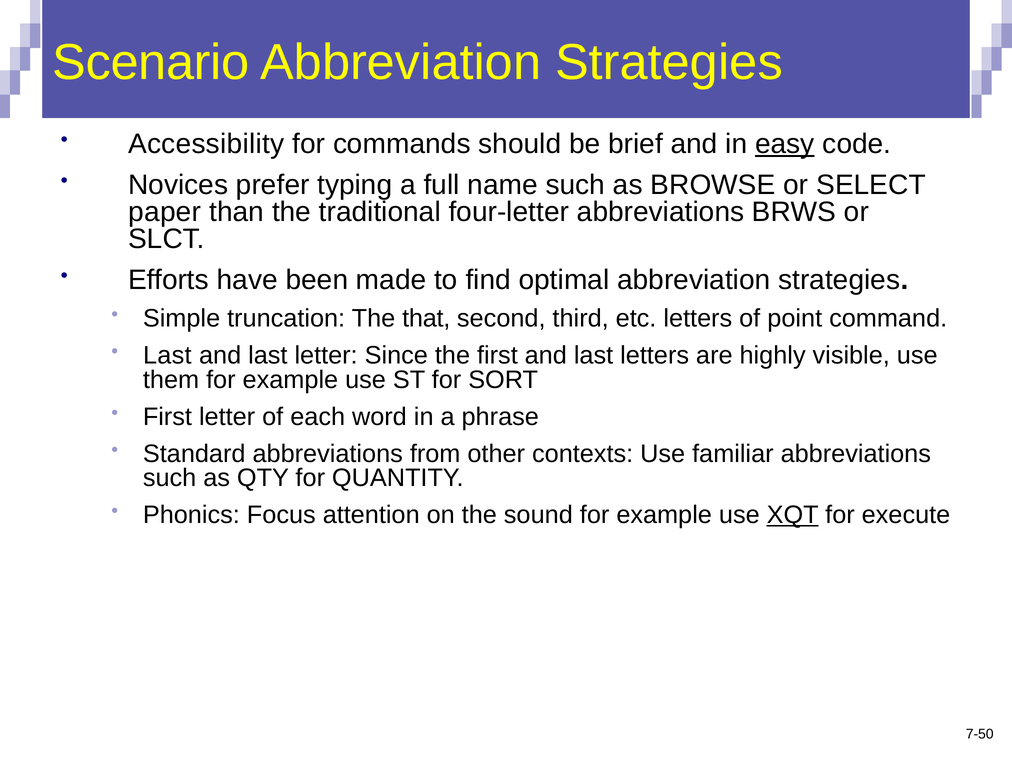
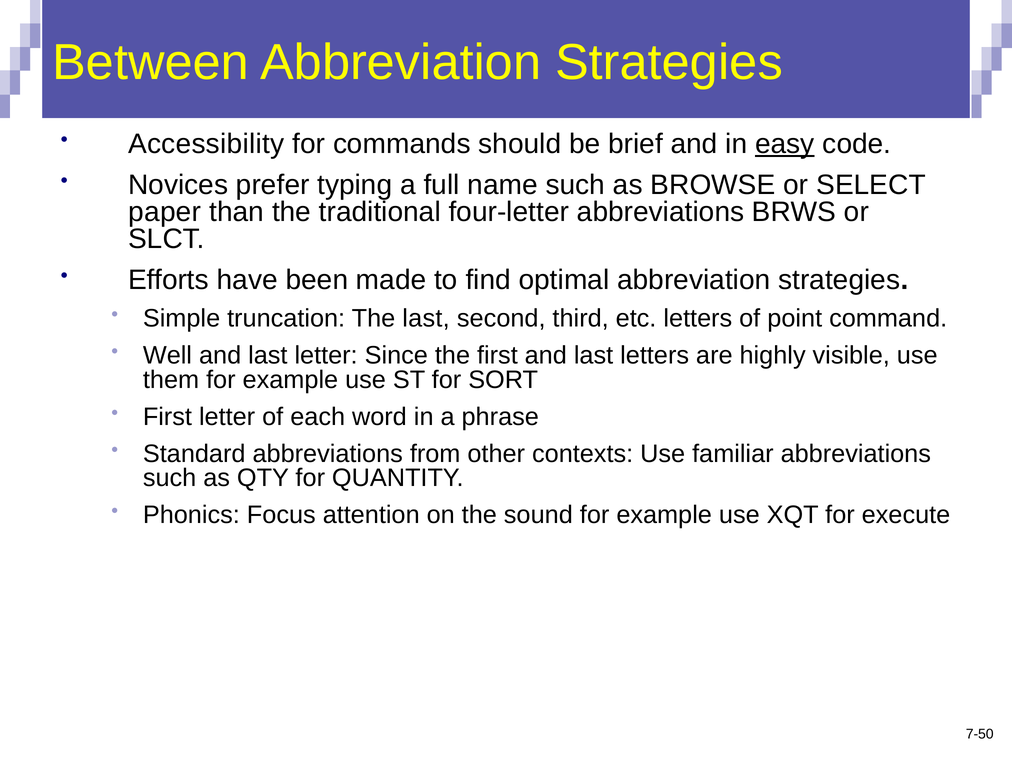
Scenario: Scenario -> Between
The that: that -> last
Last at (167, 355): Last -> Well
XQT underline: present -> none
